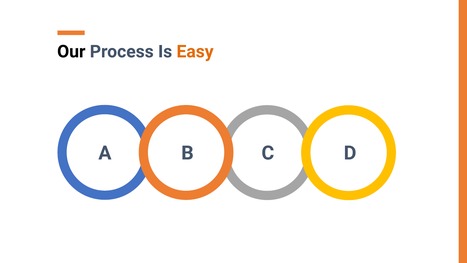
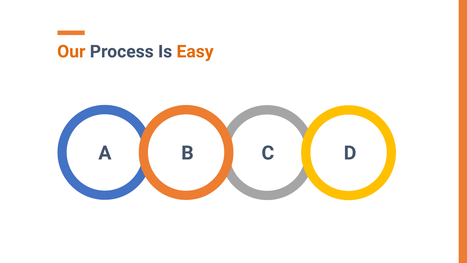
Our colour: black -> orange
